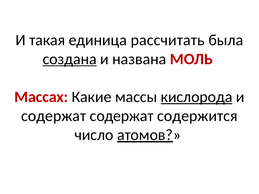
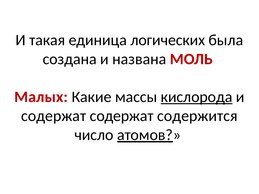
рассчитать: рассчитать -> логических
создана underline: present -> none
Массах: Массах -> Малых
